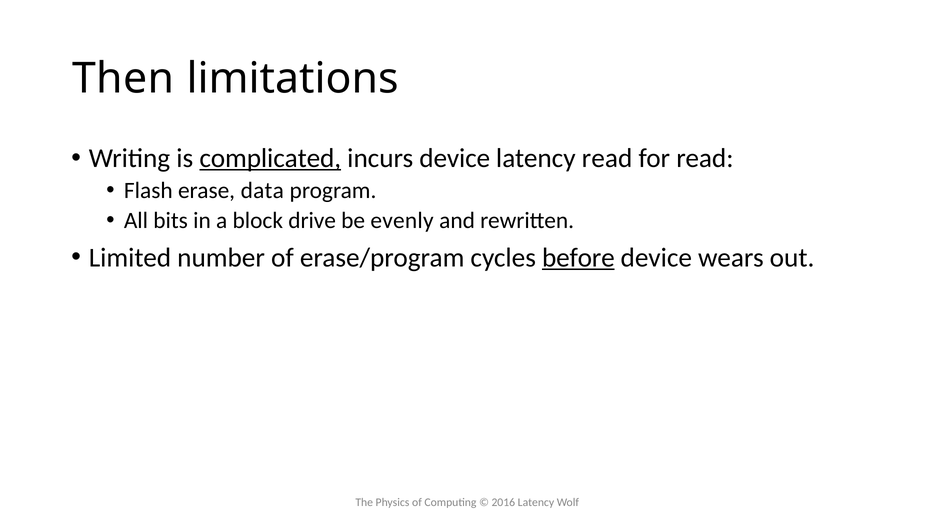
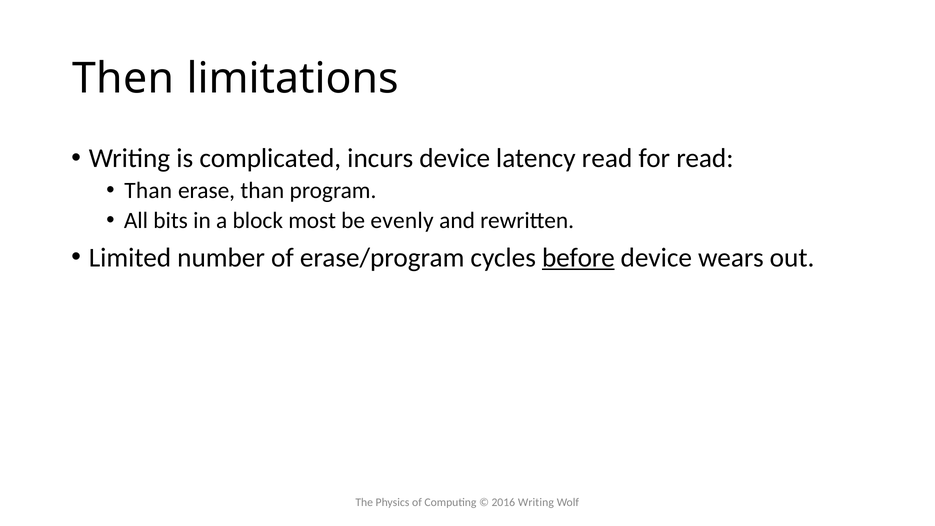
complicated underline: present -> none
Flash at (148, 190): Flash -> Than
erase data: data -> than
drive: drive -> most
2016 Latency: Latency -> Writing
